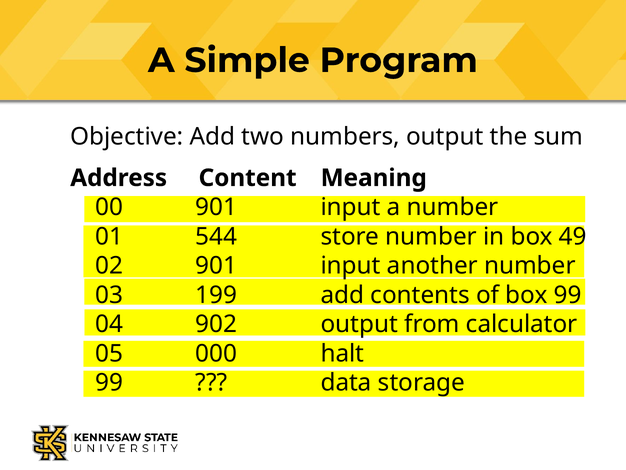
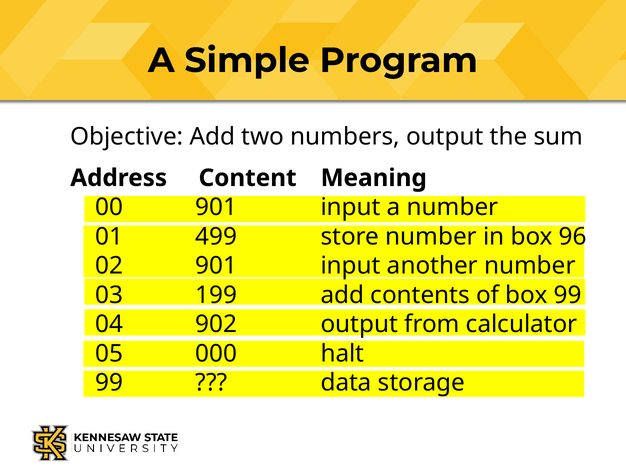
544: 544 -> 499
49: 49 -> 96
